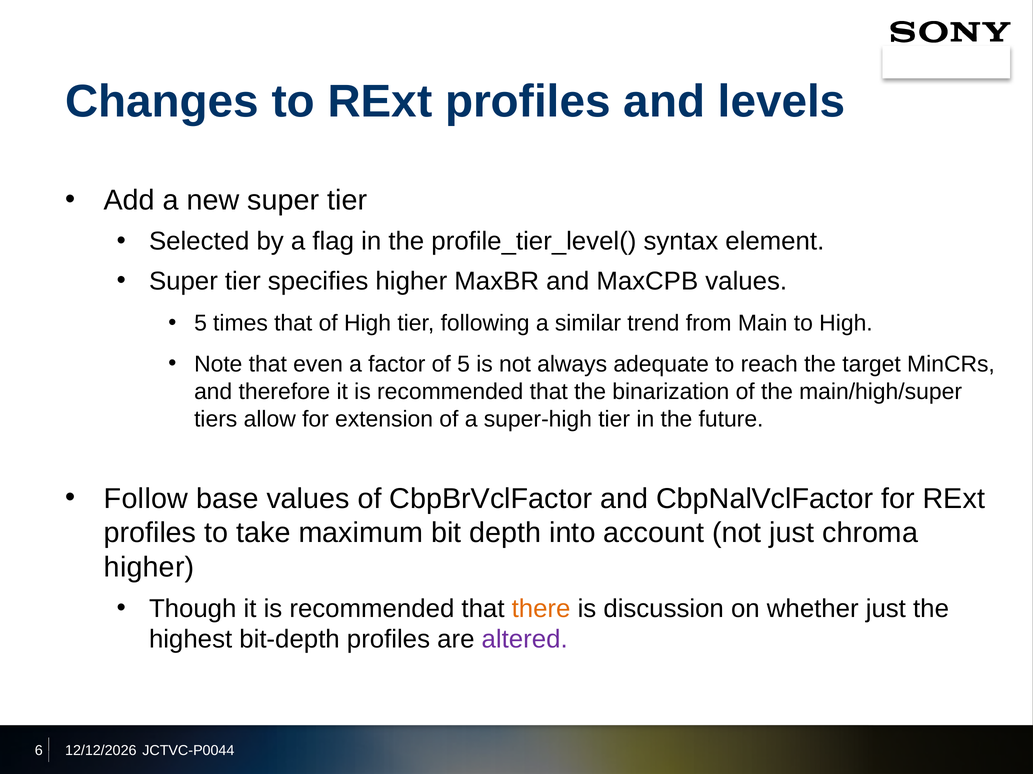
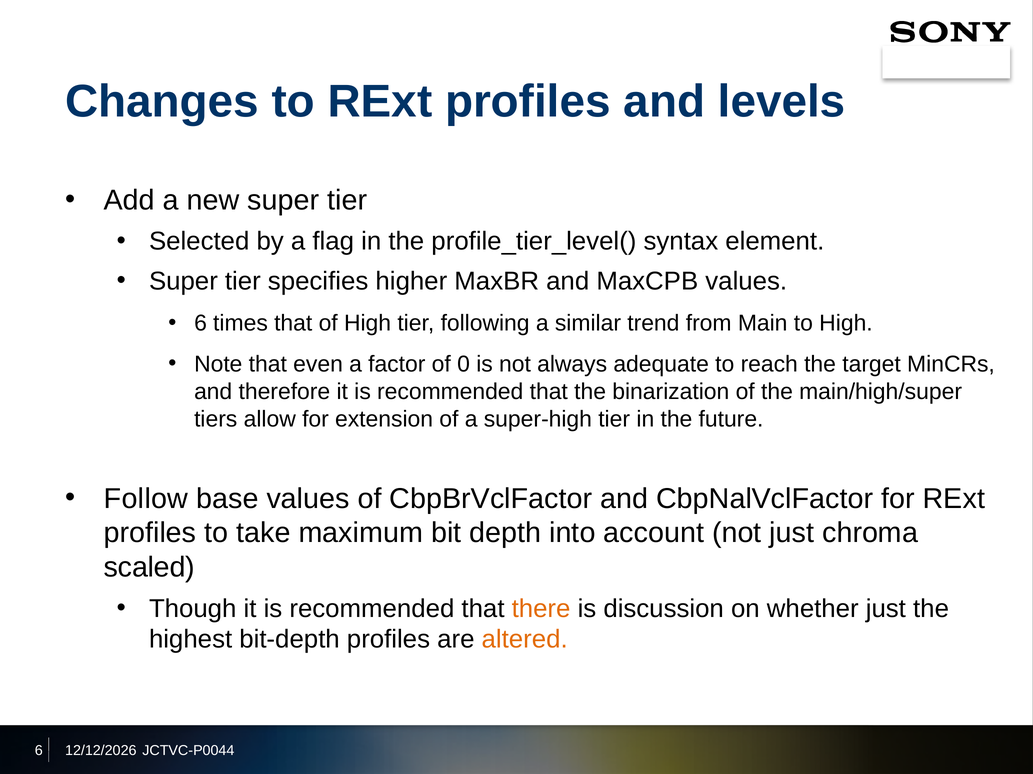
5 at (201, 324): 5 -> 6
of 5: 5 -> 0
higher at (149, 568): higher -> scaled
altered colour: purple -> orange
